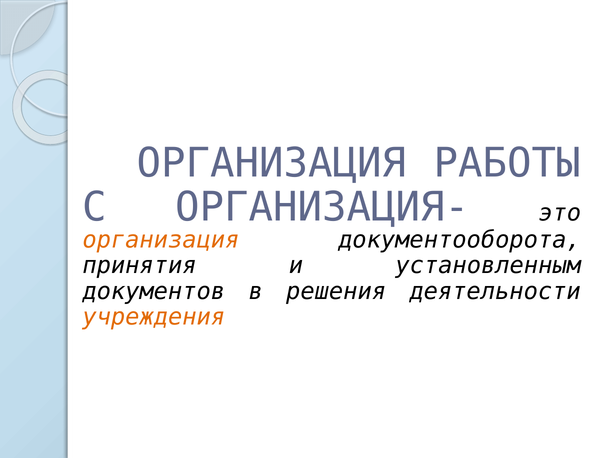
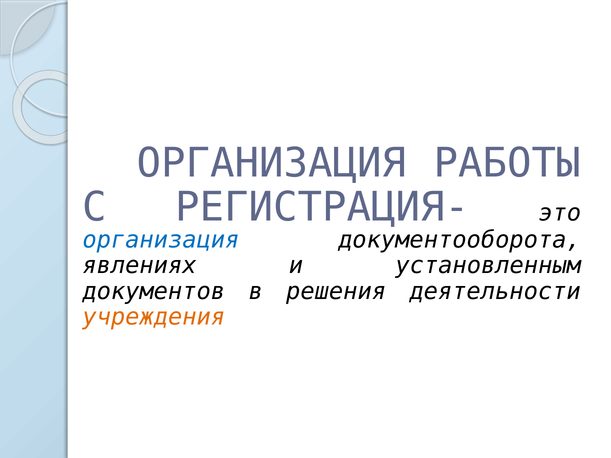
ОРГАНИЗАЦИЯ-: ОРГАНИЗАЦИЯ- -> РЕГИСТРАЦИЯ-
организация at (161, 240) colour: orange -> blue
принятия: принятия -> явлениях
